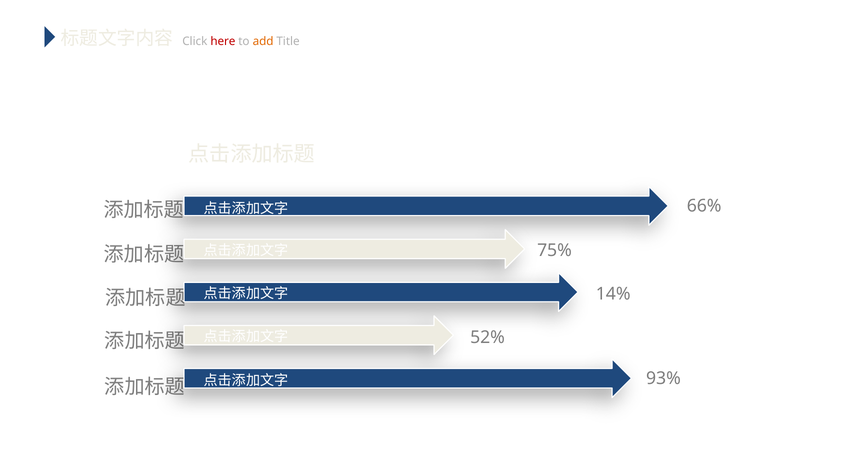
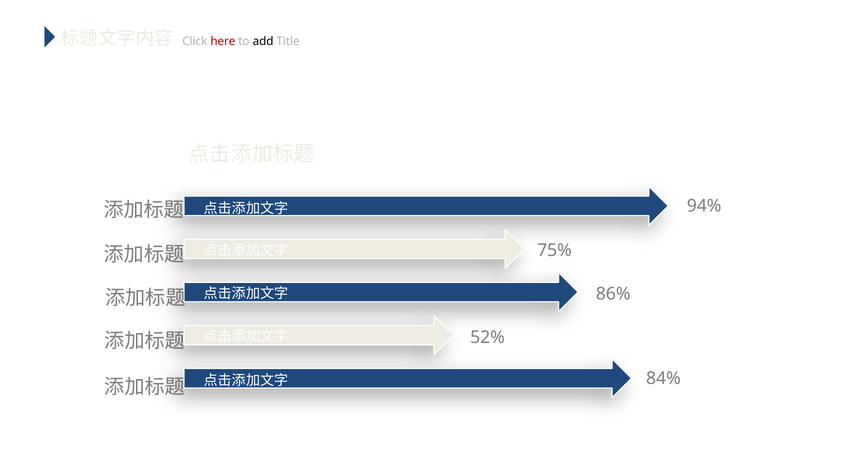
add colour: orange -> black
66%: 66% -> 94%
14%: 14% -> 86%
93%: 93% -> 84%
